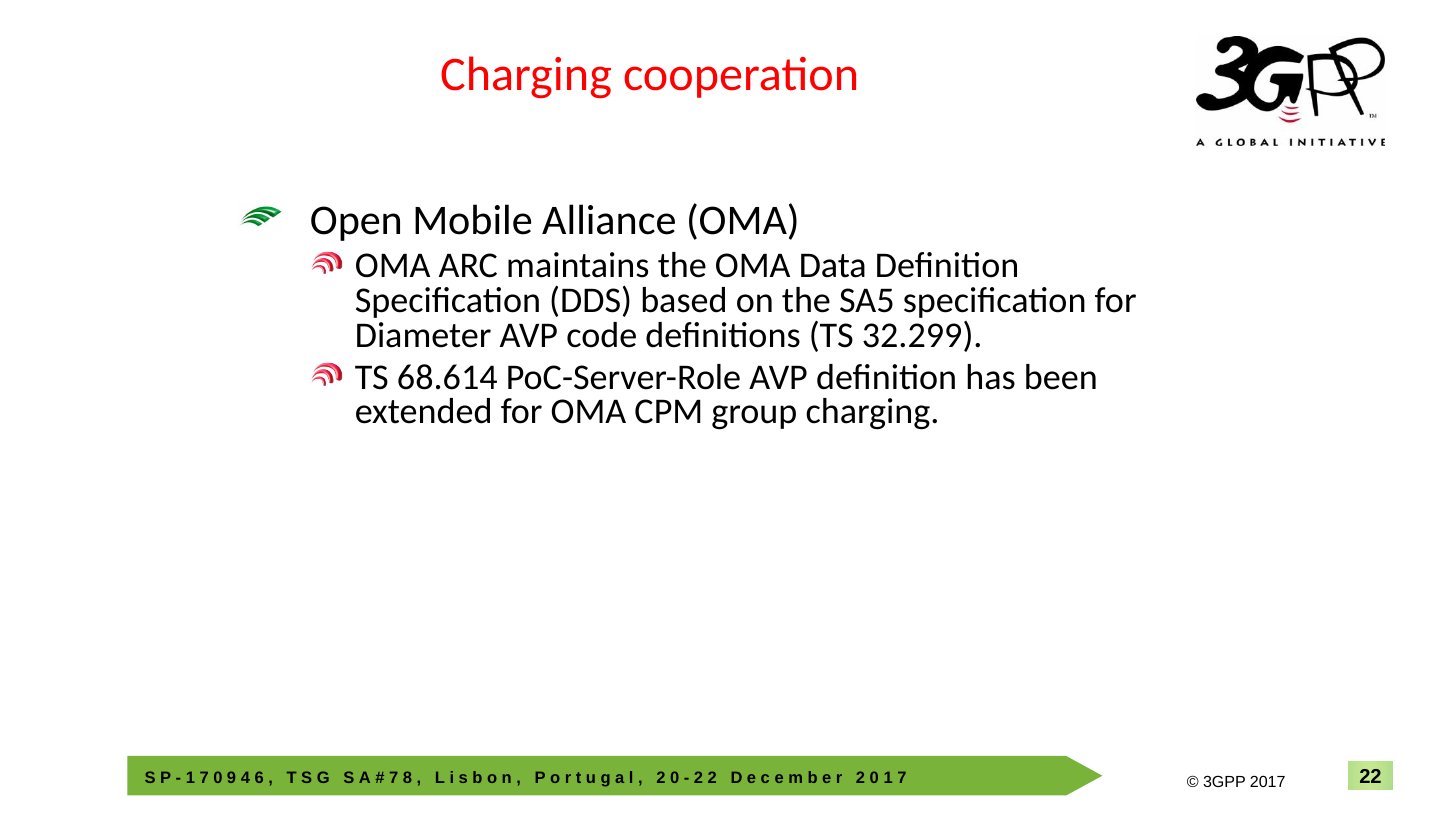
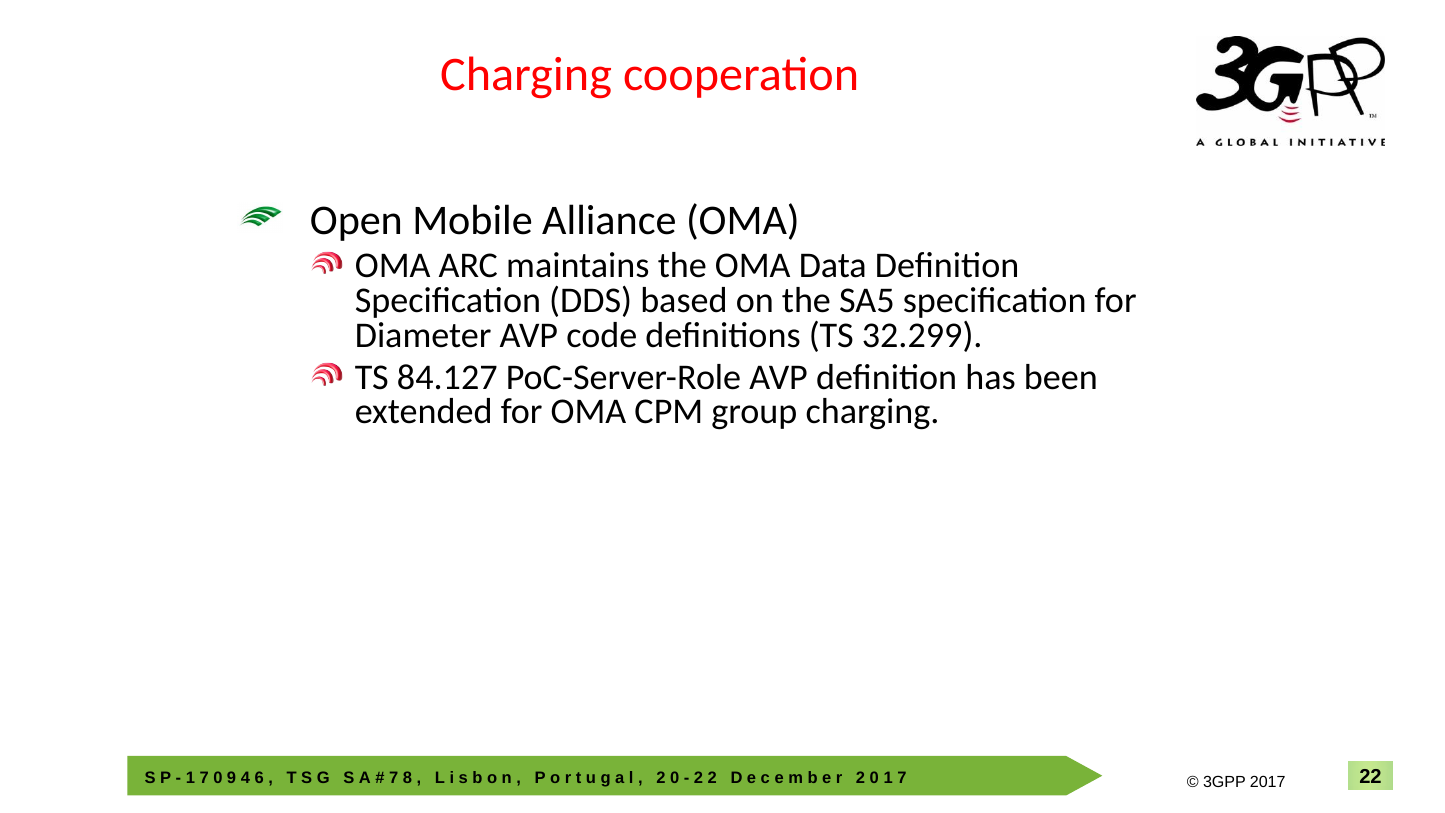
68.614: 68.614 -> 84.127
